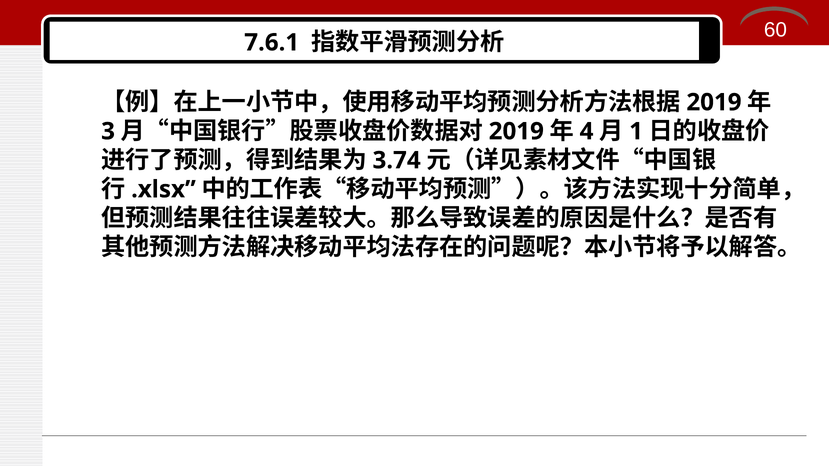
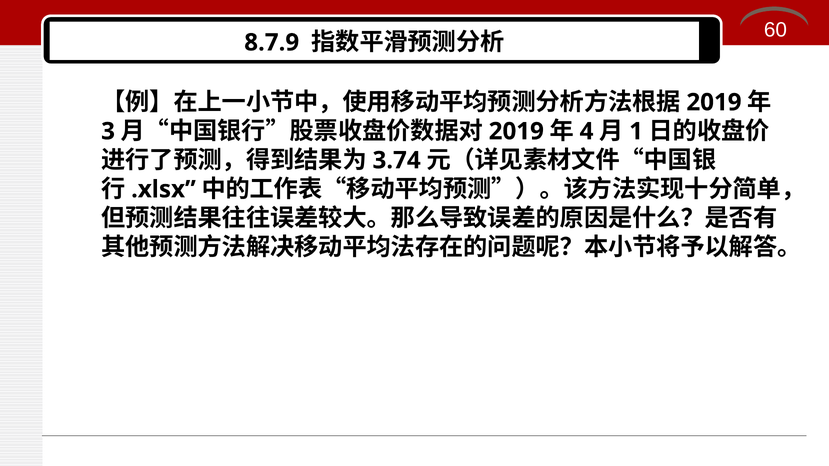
7.6.1: 7.6.1 -> 8.7.9
